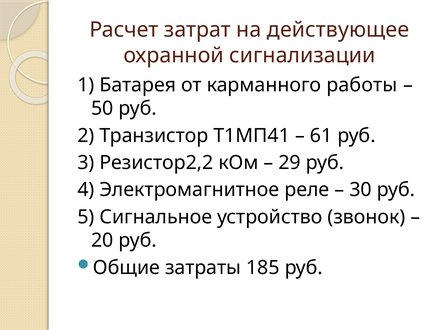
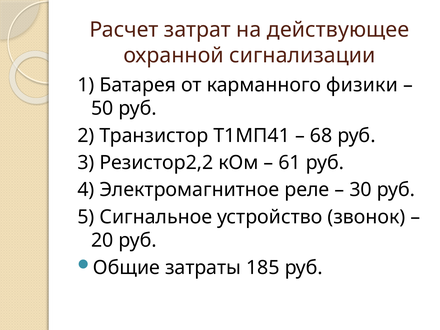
работы: работы -> физики
61: 61 -> 68
29: 29 -> 61
